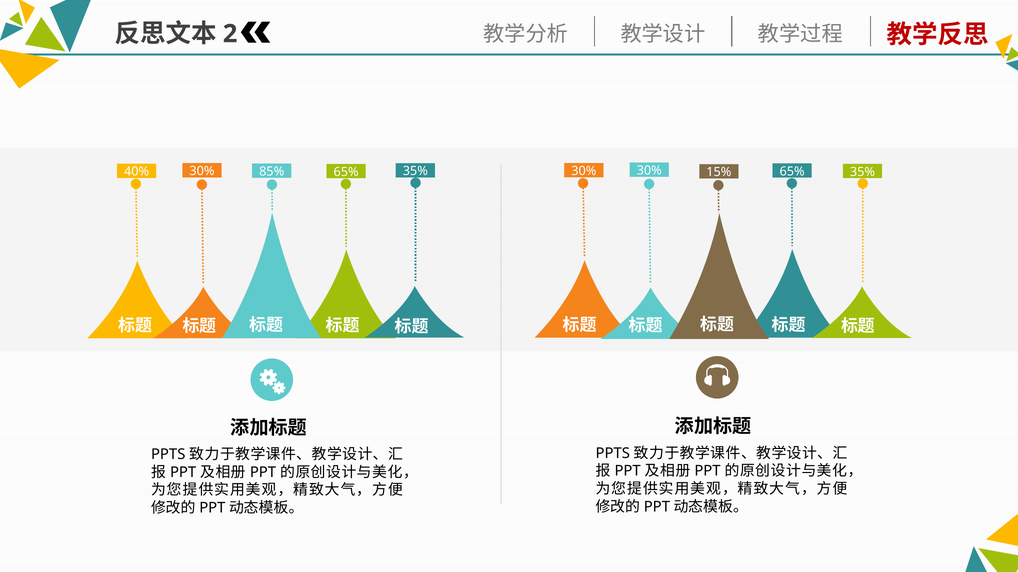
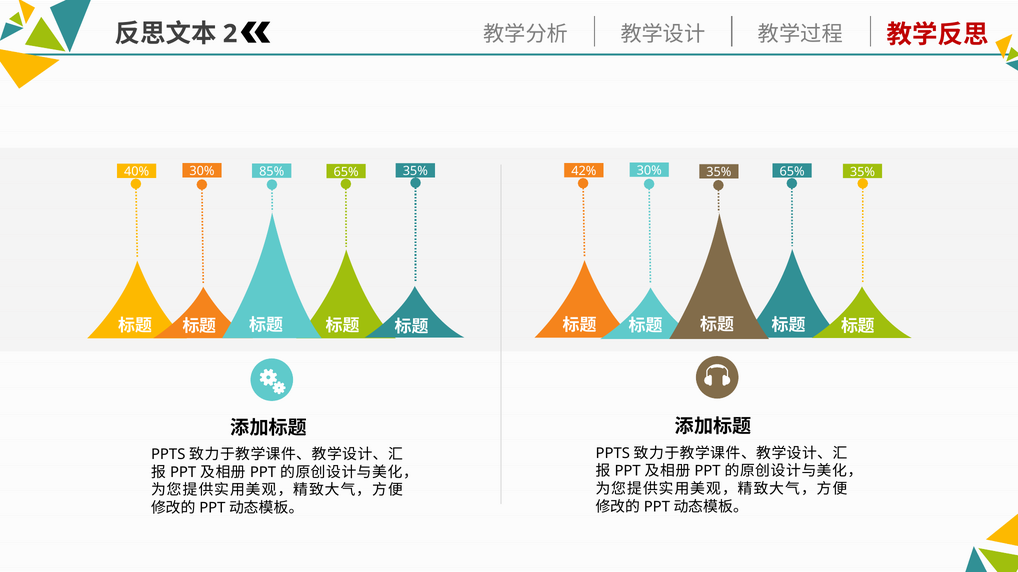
30% at (584, 171): 30% -> 42%
15% at (719, 172): 15% -> 35%
